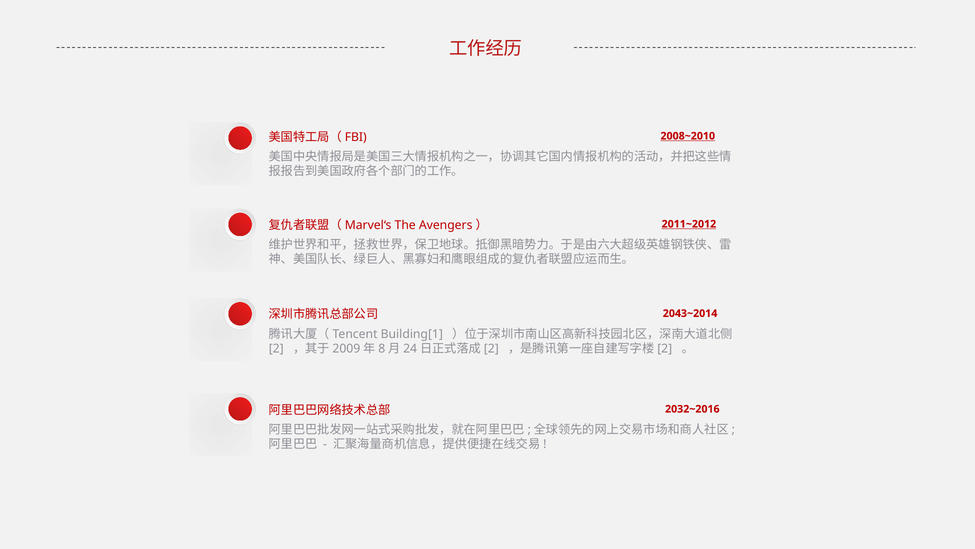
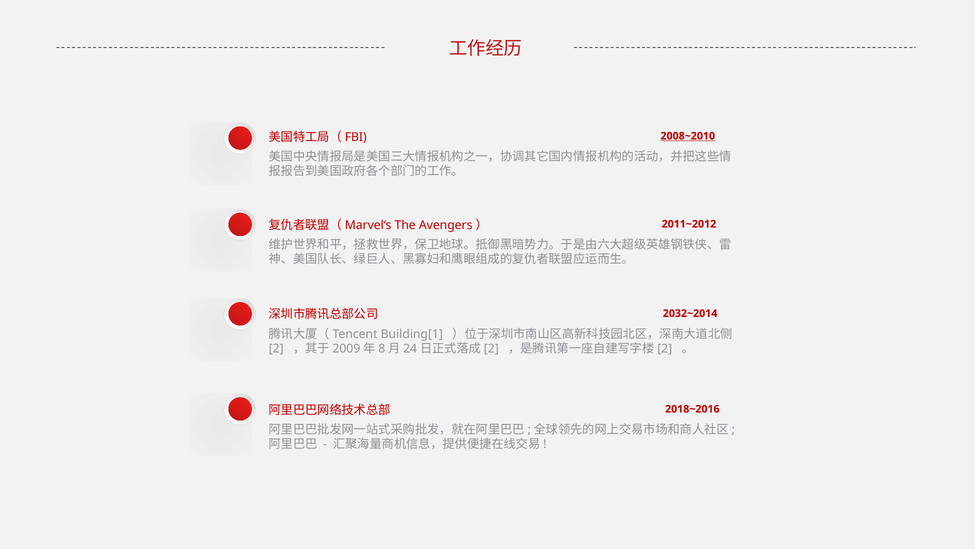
2011~2012 underline: present -> none
2043~2014: 2043~2014 -> 2032~2014
2032~2016: 2032~2016 -> 2018~2016
